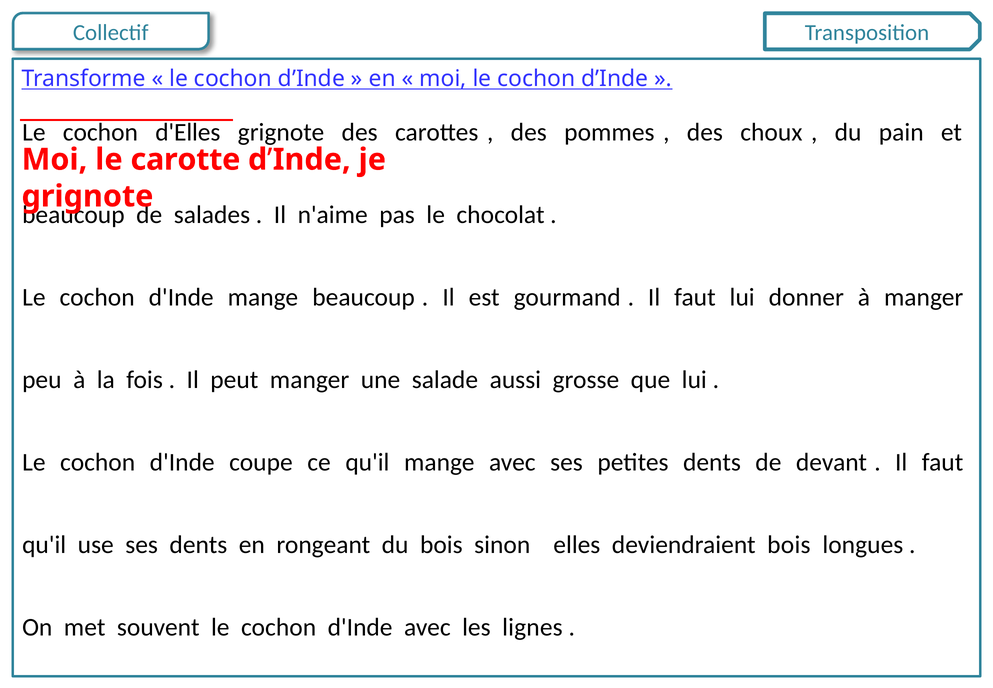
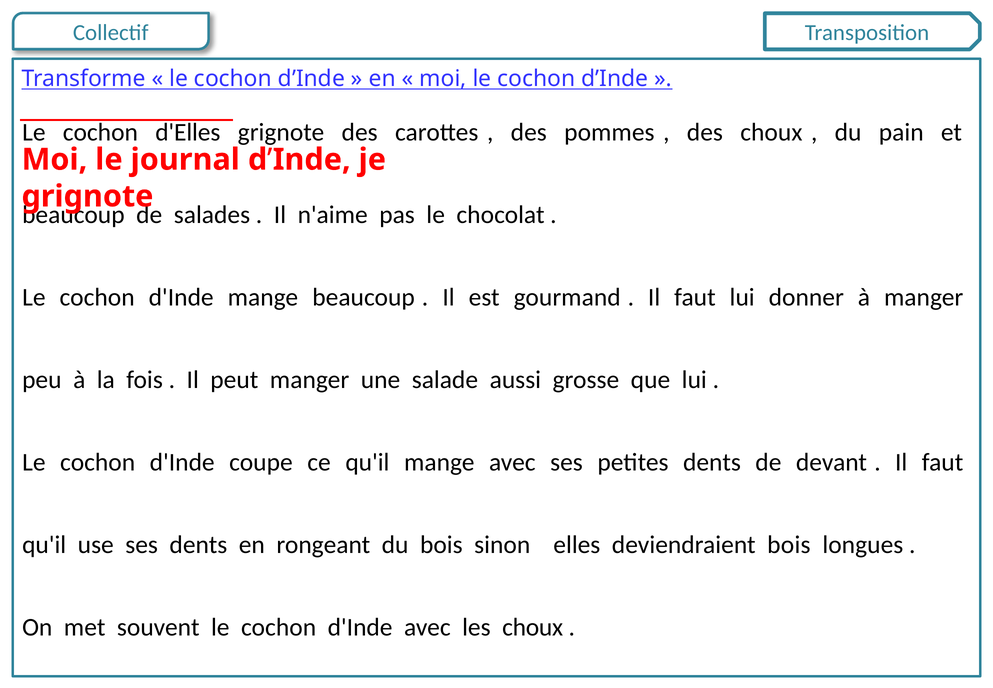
carotte: carotte -> journal
les lignes: lignes -> choux
